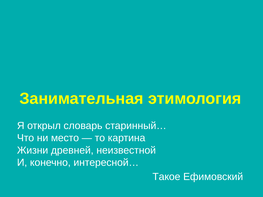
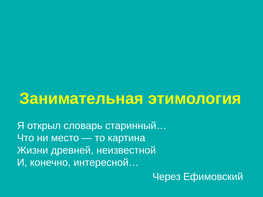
Такое: Такое -> Через
